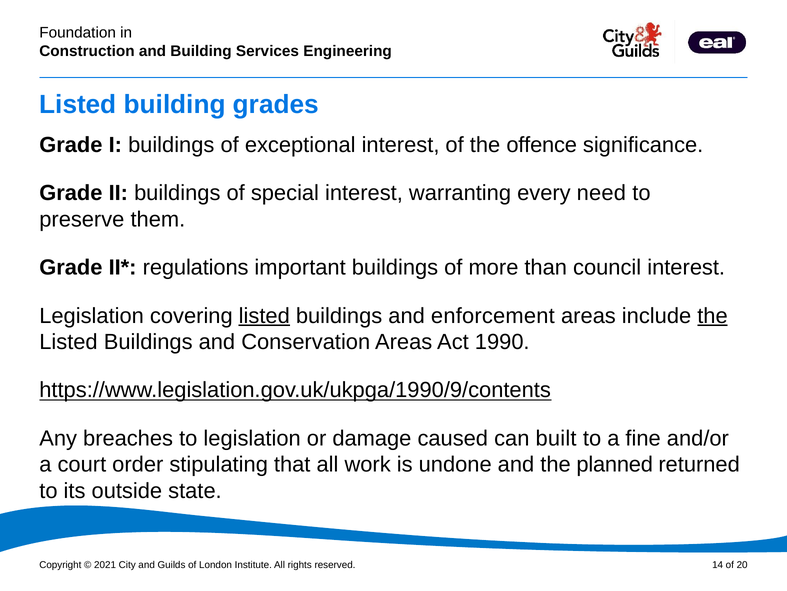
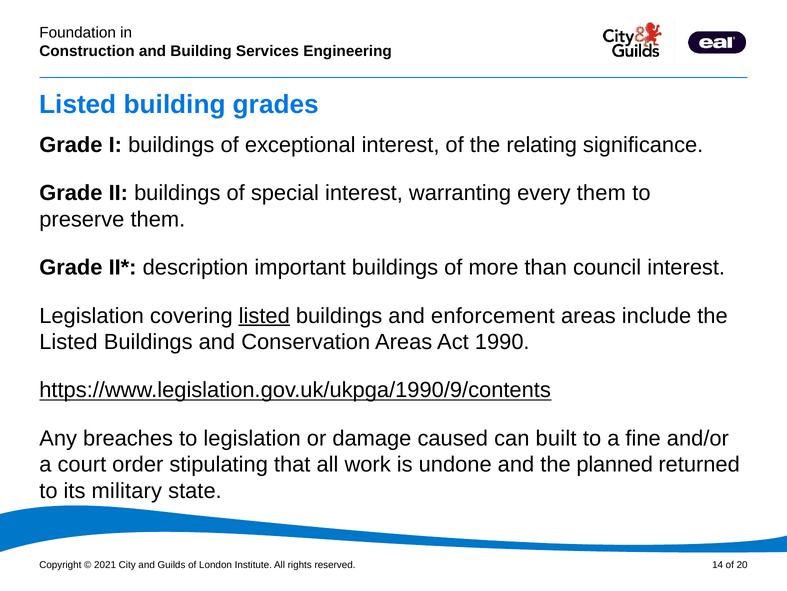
offence: offence -> relating
every need: need -> them
regulations: regulations -> description
the at (713, 315) underline: present -> none
outside: outside -> military
